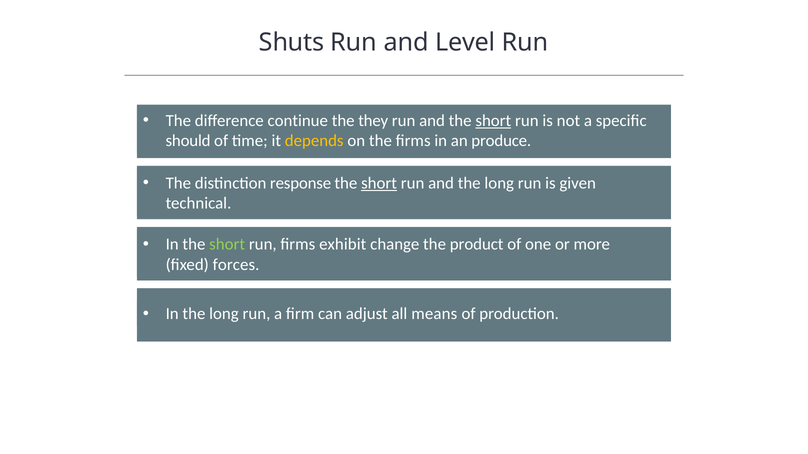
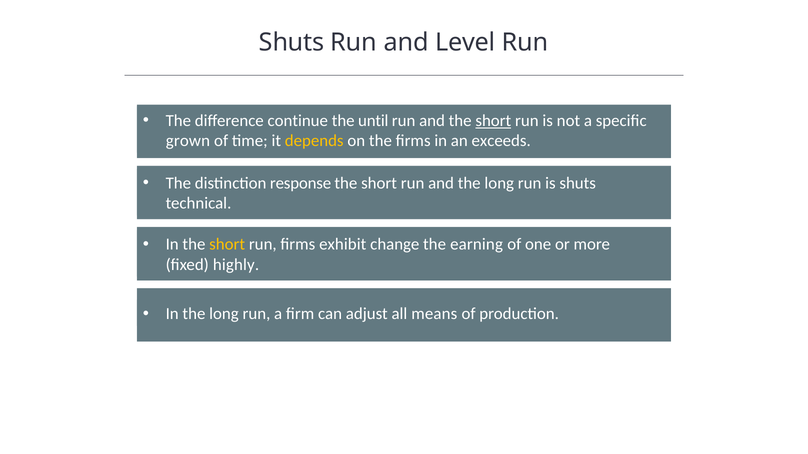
they: they -> until
should: should -> grown
produce: produce -> exceeds
short at (379, 183) underline: present -> none
is given: given -> shuts
short at (227, 245) colour: light green -> yellow
product: product -> earning
forces: forces -> highly
